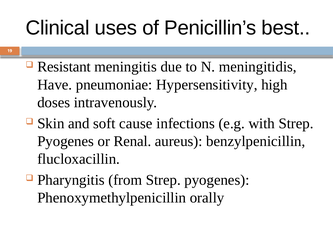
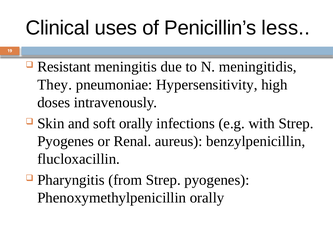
best: best -> less
Have: Have -> They
soft cause: cause -> orally
